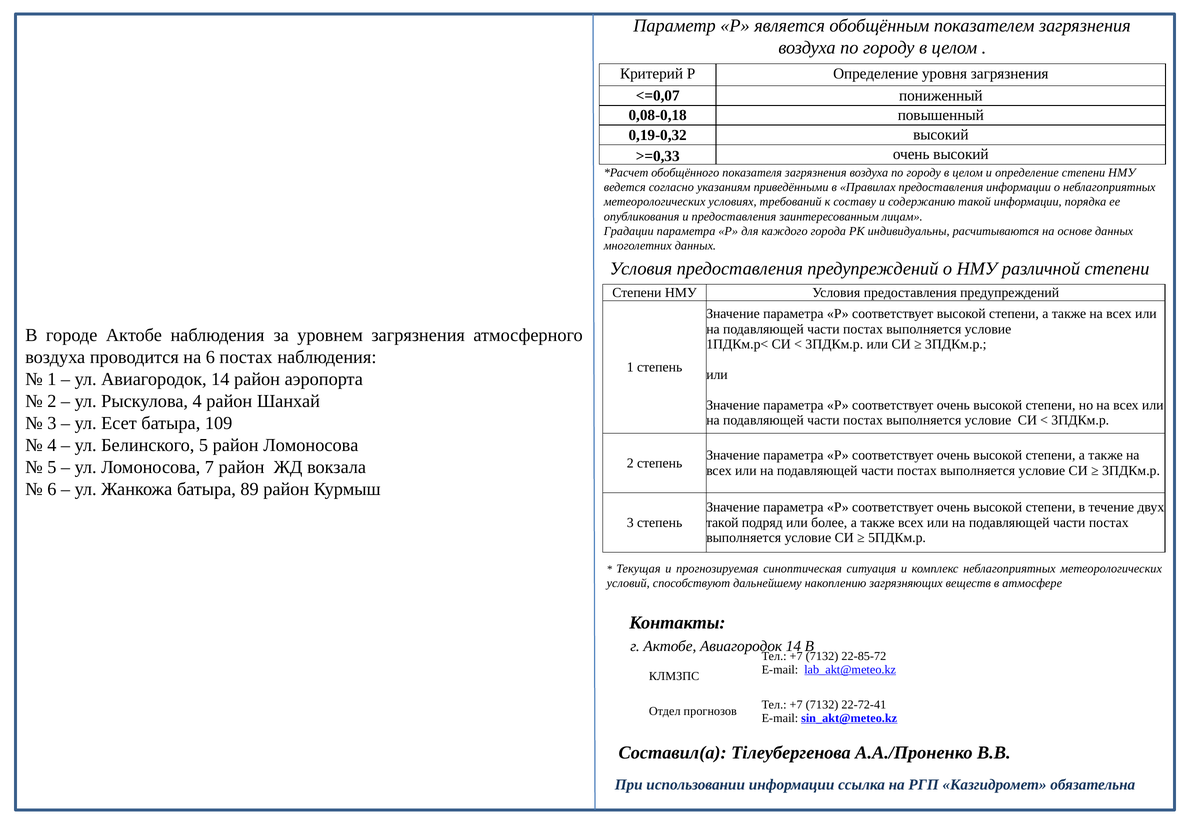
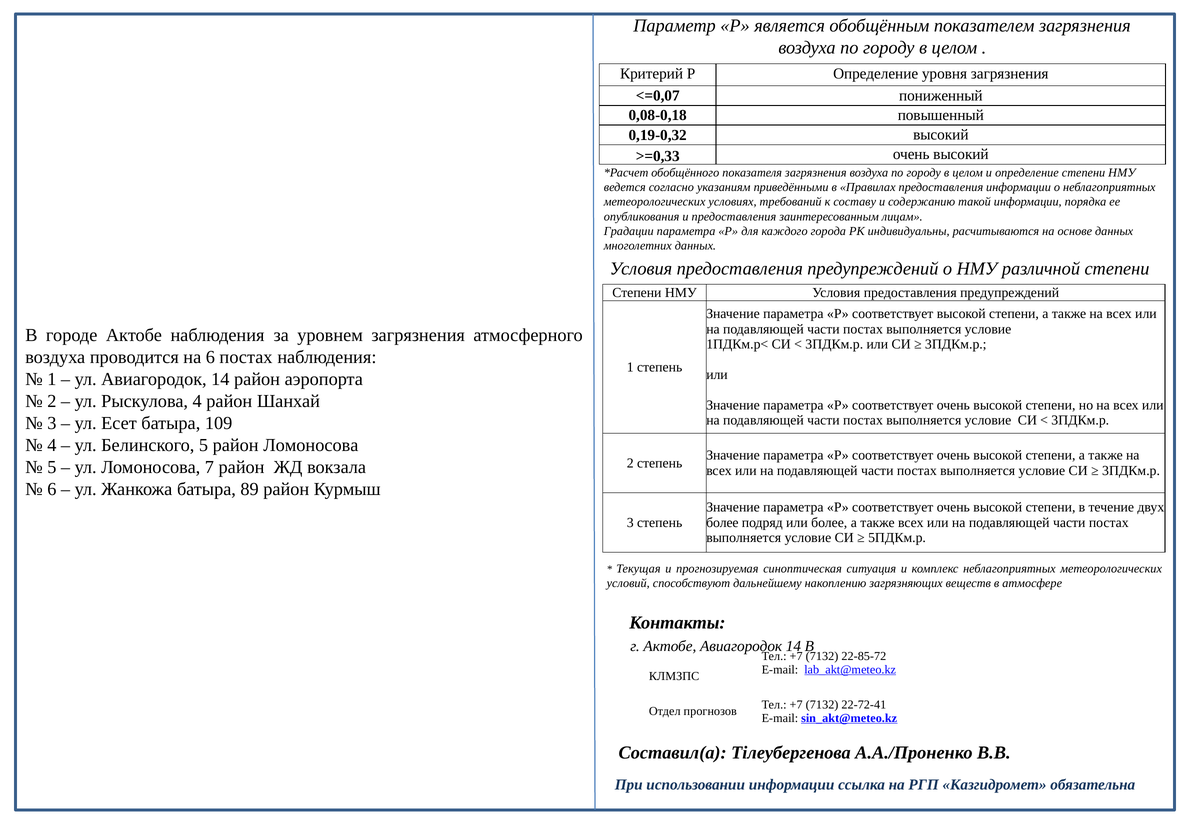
такой at (722, 522): такой -> более
